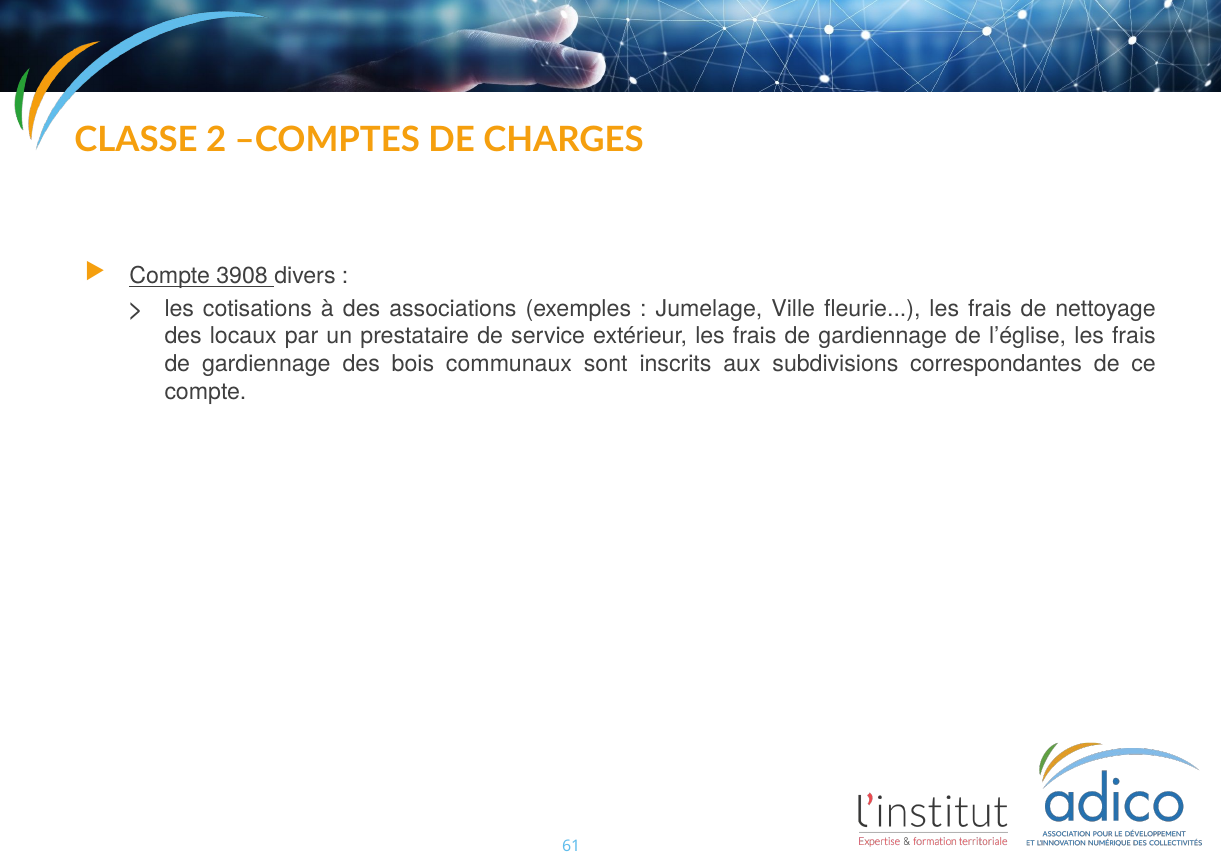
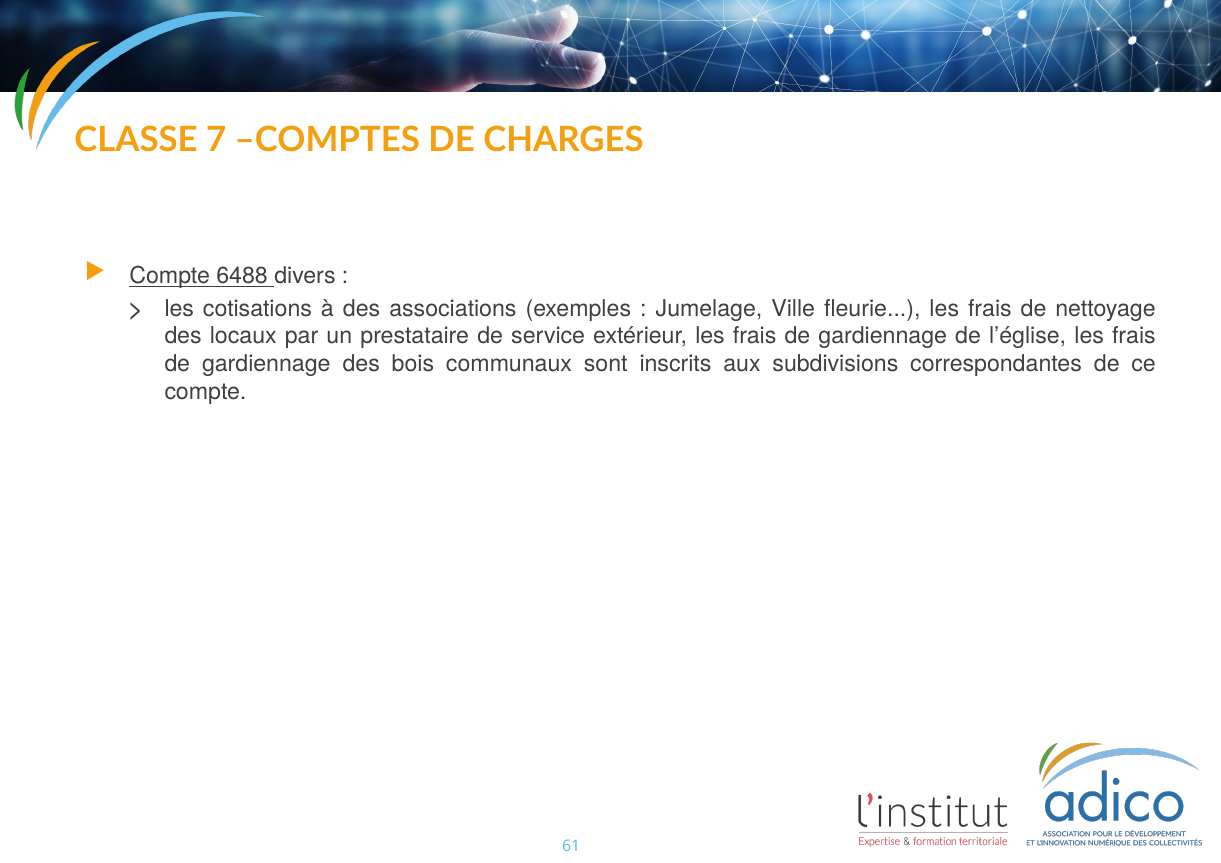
2: 2 -> 7
3908: 3908 -> 6488
